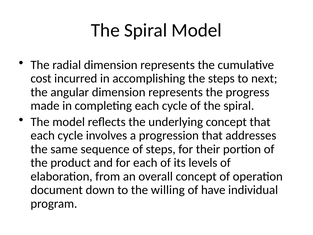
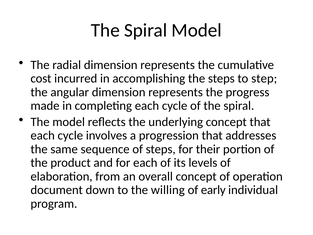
next: next -> step
have: have -> early
